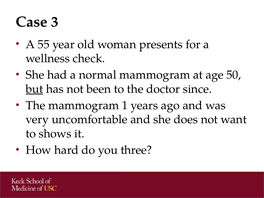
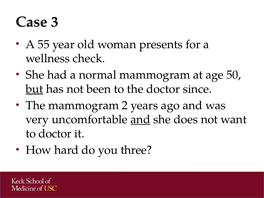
1: 1 -> 2
and at (140, 119) underline: none -> present
to shows: shows -> doctor
